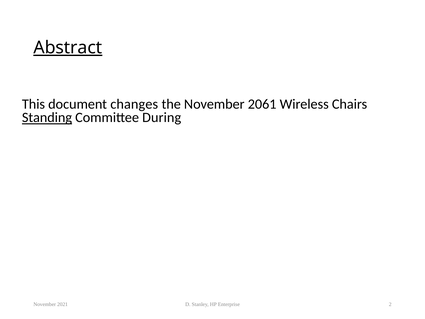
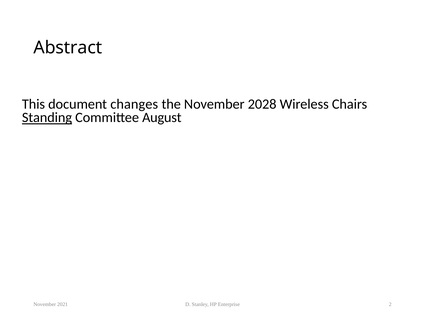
Abstract underline: present -> none
2061: 2061 -> 2028
During: During -> August
